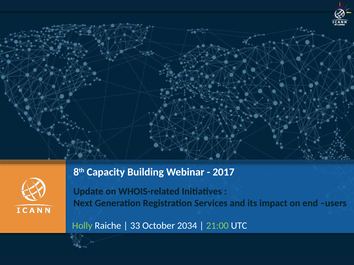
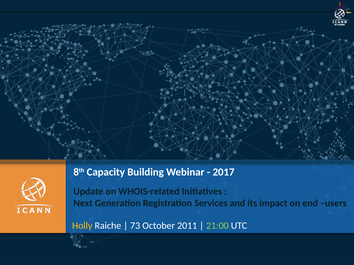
Holly colour: light green -> yellow
33: 33 -> 73
2034: 2034 -> 2011
